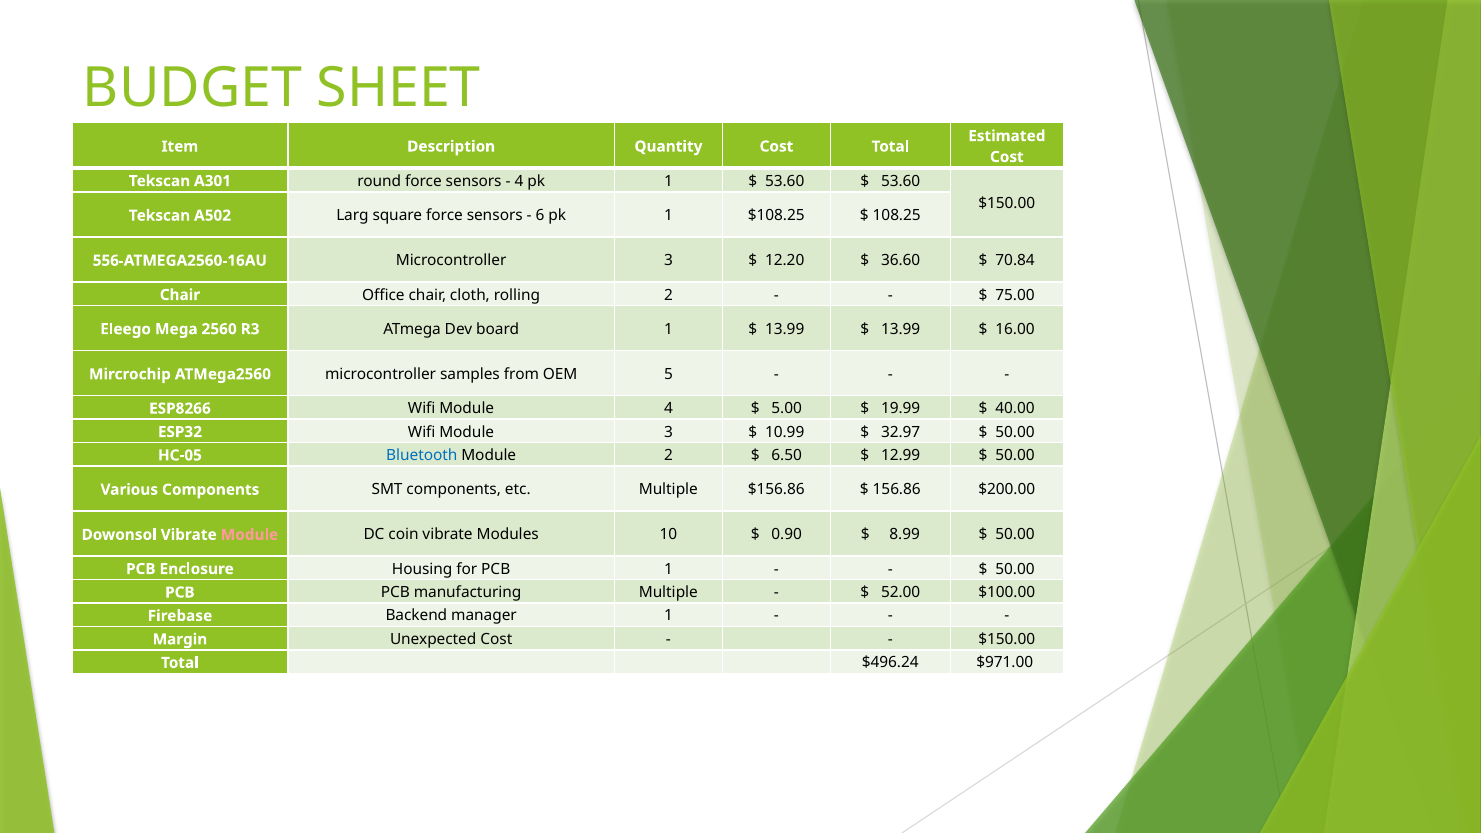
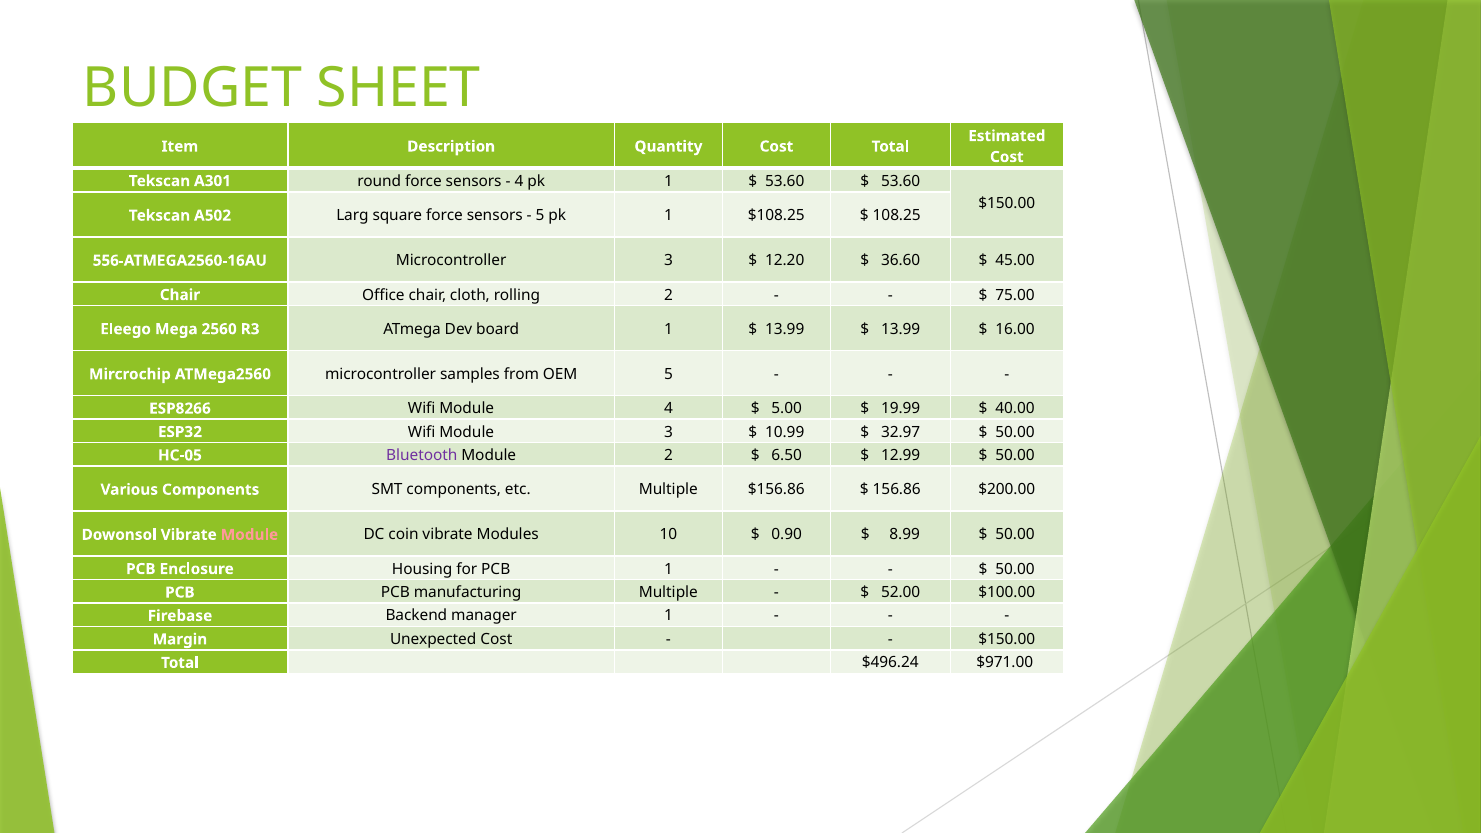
6 at (540, 216): 6 -> 5
70.84: 70.84 -> 45.00
Bluetooth colour: blue -> purple
